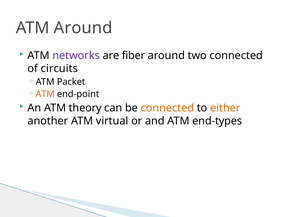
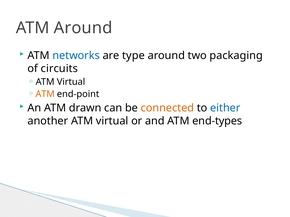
networks colour: purple -> blue
fiber: fiber -> type
two connected: connected -> packaging
Packet at (71, 82): Packet -> Virtual
theory: theory -> drawn
either colour: orange -> blue
